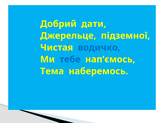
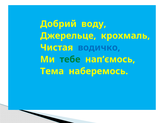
дати: дати -> воду
підземної: підземної -> крохмаль
тебе colour: blue -> green
